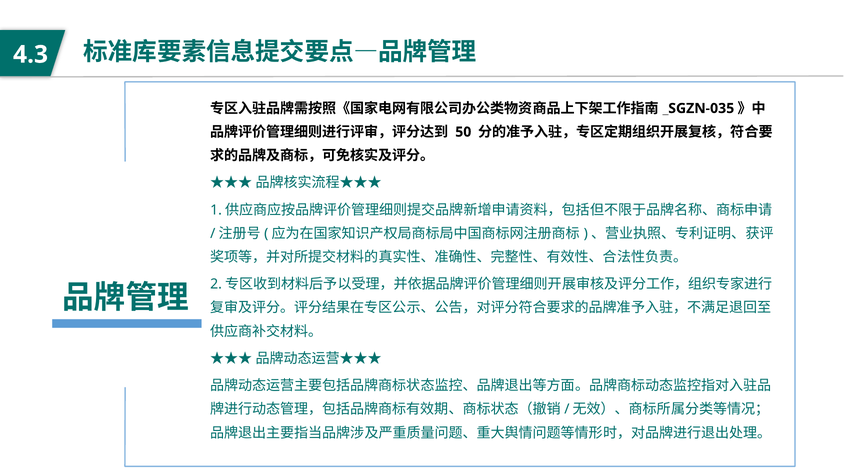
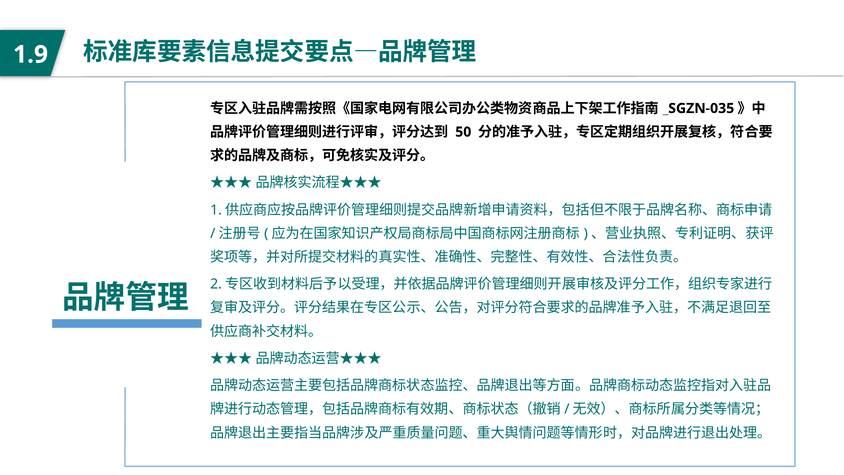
4.3: 4.3 -> 1.9
